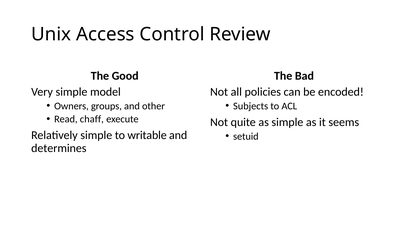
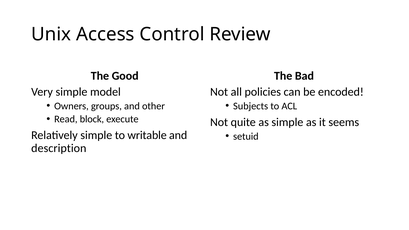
chaff: chaff -> block
determines: determines -> description
